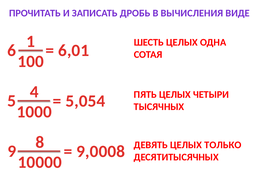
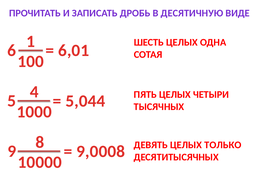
ВЫЧИСЛЕНИЯ: ВЫЧИСЛЕНИЯ -> ДЕСЯТИЧНУЮ
5,054: 5,054 -> 5,044
